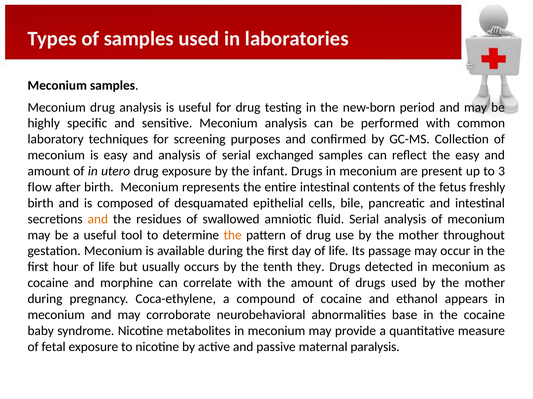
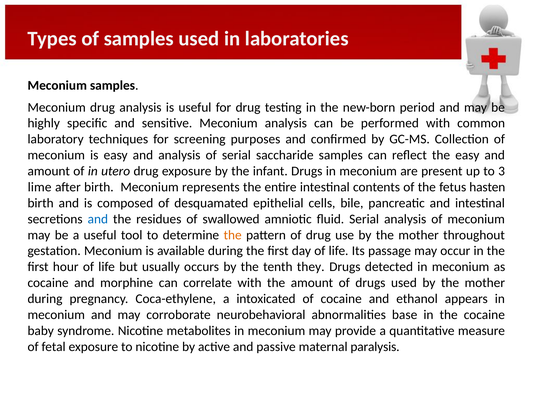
exchanged: exchanged -> saccharide
flow: flow -> lime
freshly: freshly -> hasten
and at (98, 219) colour: orange -> blue
compound: compound -> intoxicated
